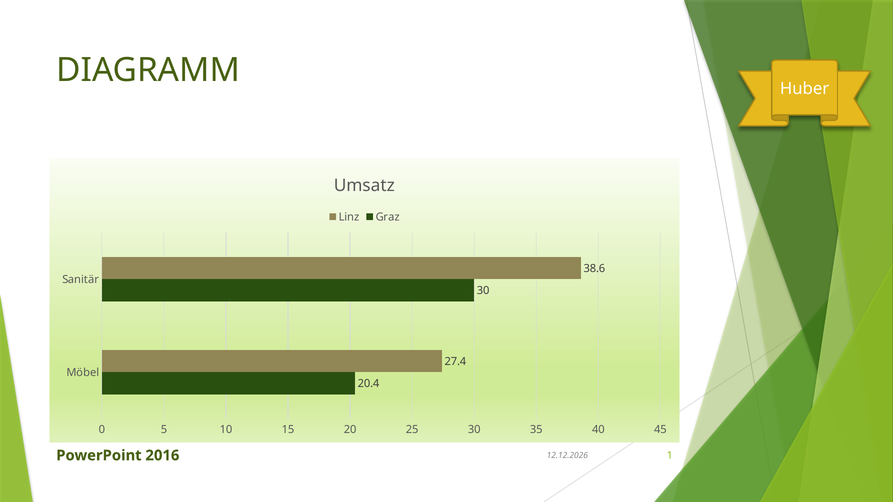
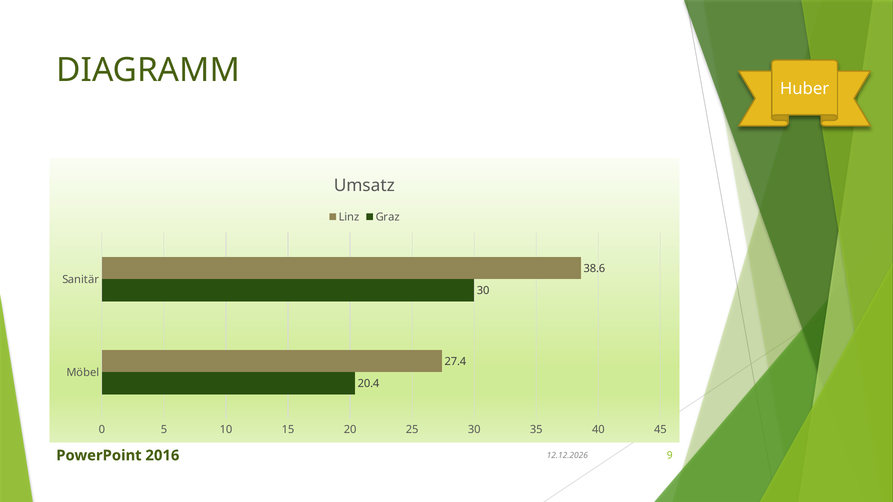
1: 1 -> 9
